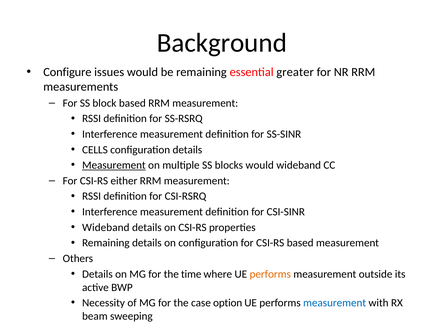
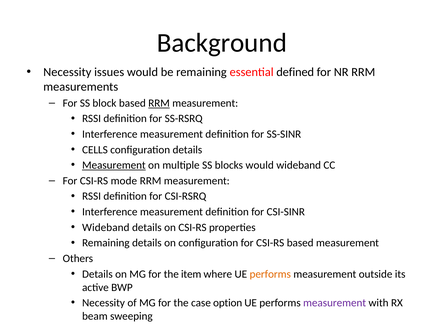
Configure at (67, 72): Configure -> Necessity
greater: greater -> defined
RRM at (159, 103) underline: none -> present
either: either -> mode
time: time -> item
measurement at (335, 303) colour: blue -> purple
